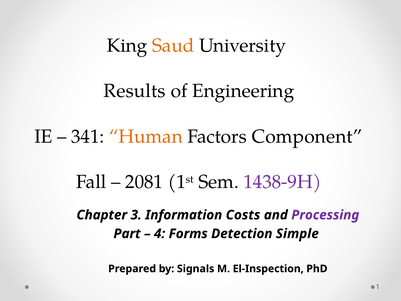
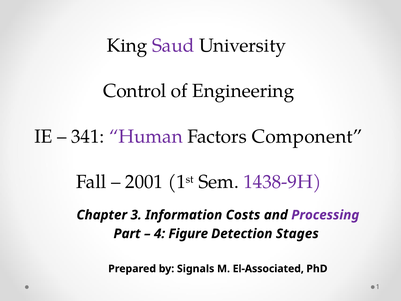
Saud colour: orange -> purple
Results: Results -> Control
Human colour: orange -> purple
2081: 2081 -> 2001
Forms: Forms -> Figure
Simple: Simple -> Stages
El-Inspection: El-Inspection -> El-Associated
